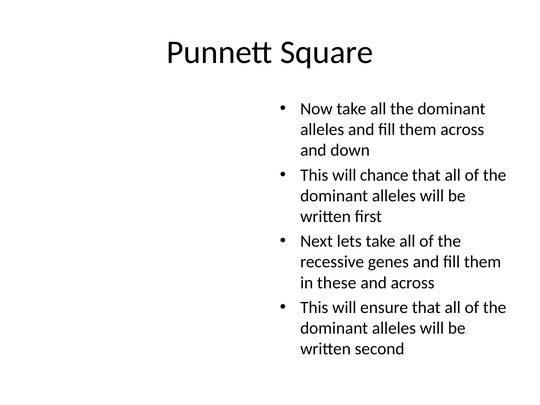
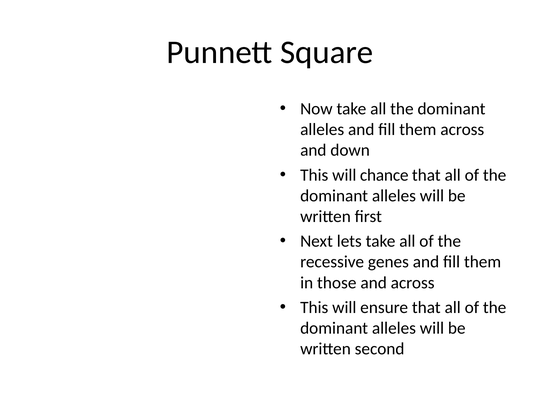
these: these -> those
